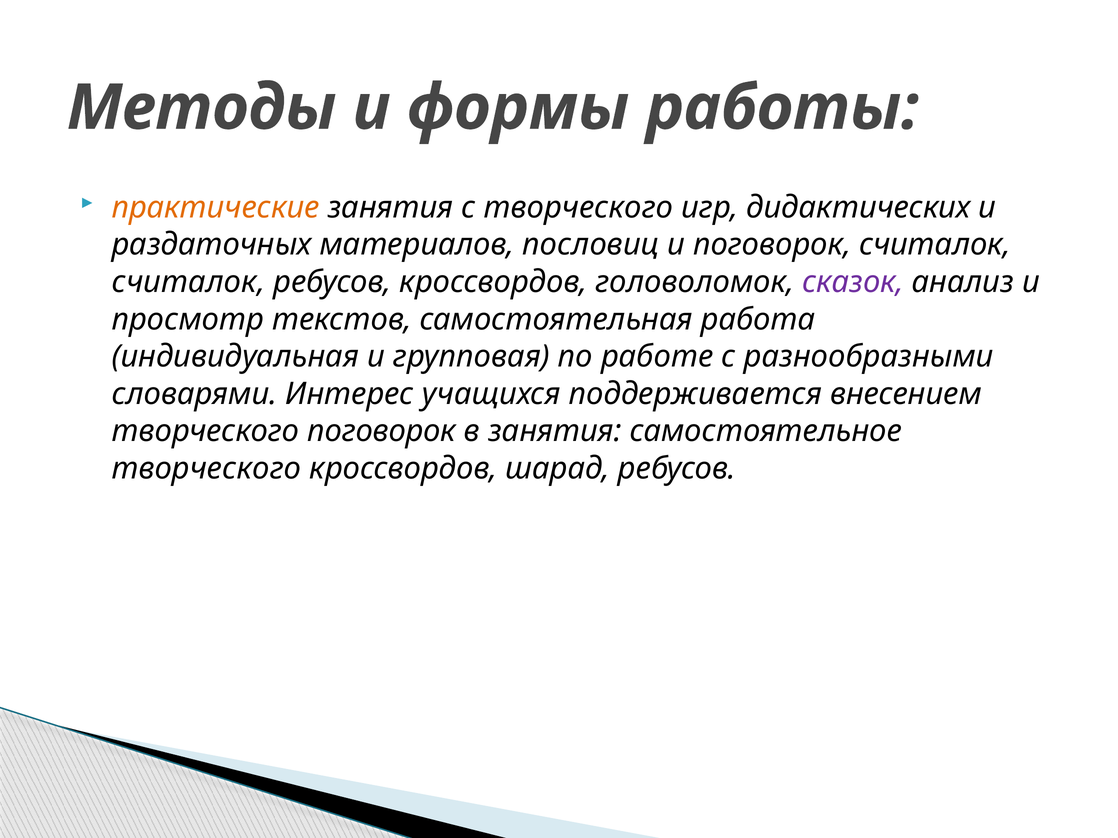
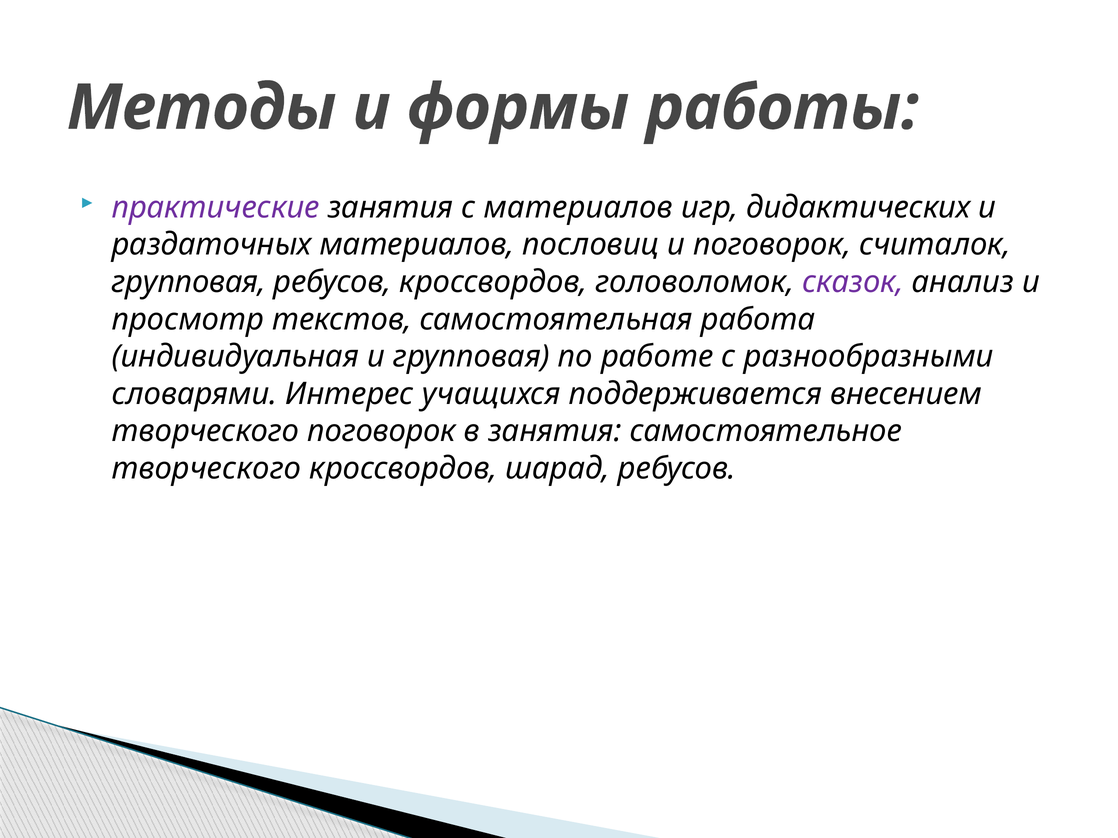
практические colour: orange -> purple
с творческого: творческого -> материалов
считалок at (188, 282): считалок -> групповая
